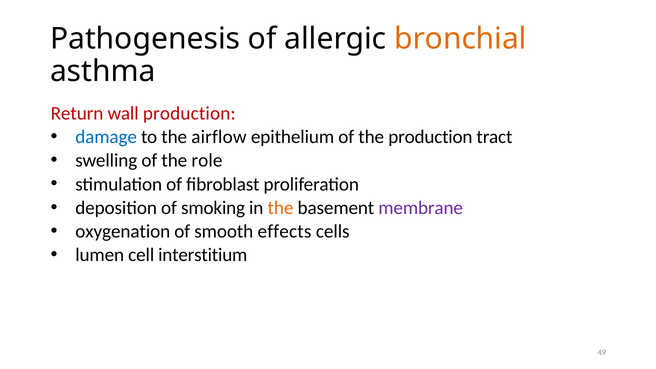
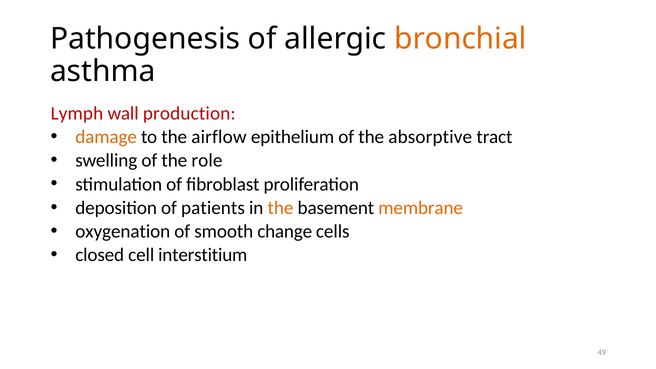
Return: Return -> Lymph
damage colour: blue -> orange
the production: production -> absorptive
smoking: smoking -> patients
membrane colour: purple -> orange
effects: effects -> change
lumen: lumen -> closed
